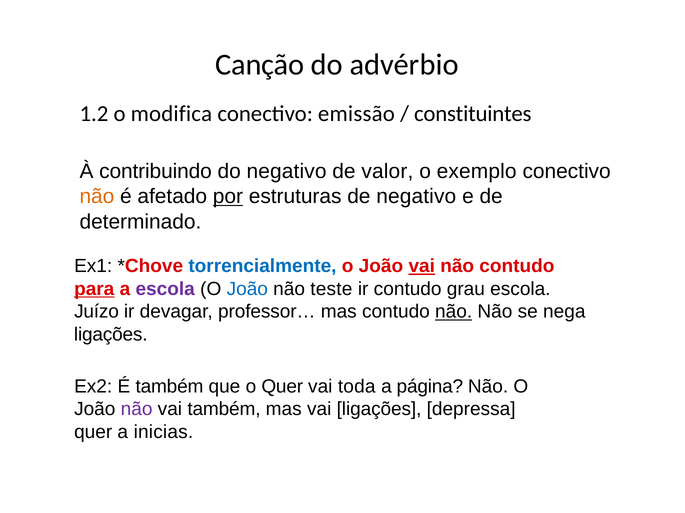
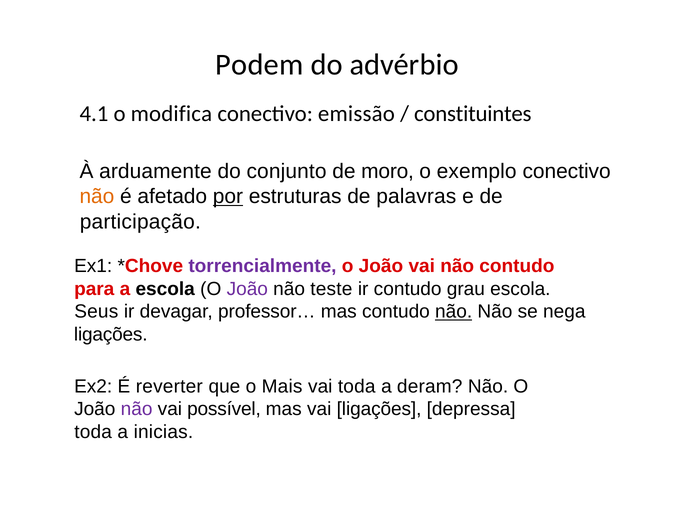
Canção: Canção -> Podem
1.2: 1.2 -> 4.1
contribuindo: contribuindo -> arduamente
do negativo: negativo -> conjunto
valor: valor -> moro
de negativo: negativo -> palavras
determinado: determinado -> participação
torrencialmente colour: blue -> purple
vai at (422, 266) underline: present -> none
para underline: present -> none
escola at (165, 289) colour: purple -> black
João at (247, 289) colour: blue -> purple
Juízo: Juízo -> Seus
É também: também -> reverter
o Quer: Quer -> Mais
página: página -> deram
vai também: também -> possível
quer at (93, 432): quer -> toda
